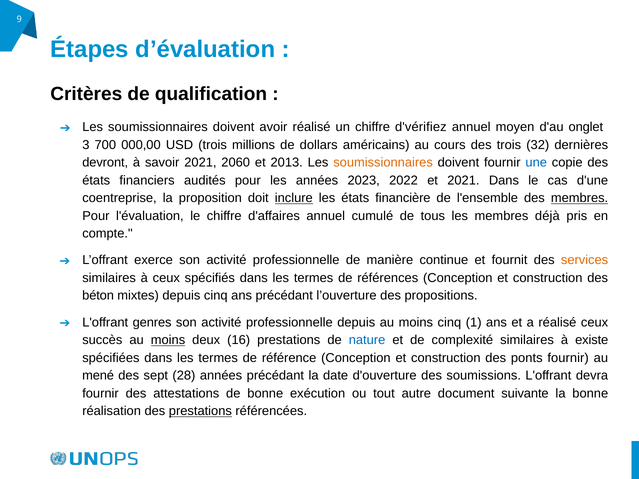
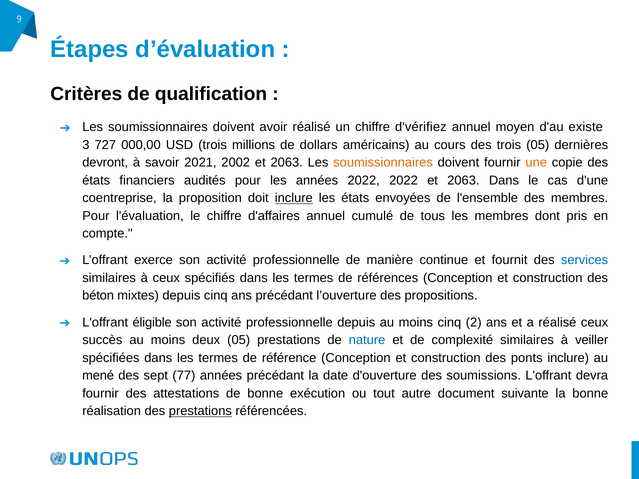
onglet: onglet -> existe
700: 700 -> 727
trois 32: 32 -> 05
2060: 2060 -> 2002
2013 at (287, 163): 2013 -> 2063
une colour: blue -> orange
années 2023: 2023 -> 2022
2022 et 2021: 2021 -> 2063
financière: financière -> envoyées
membres at (580, 198) underline: present -> none
déjà: déjà -> dont
services colour: orange -> blue
genres: genres -> éligible
1: 1 -> 2
moins at (168, 340) underline: present -> none
deux 16: 16 -> 05
existe: existe -> veiller
ponts fournir: fournir -> inclure
28: 28 -> 77
